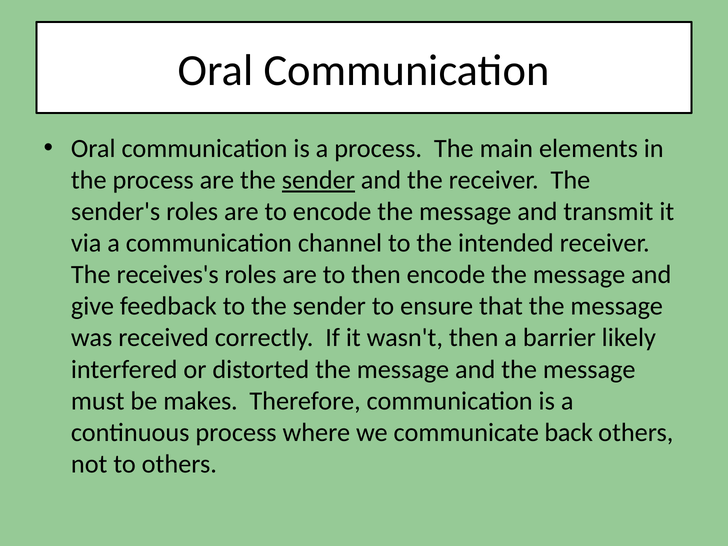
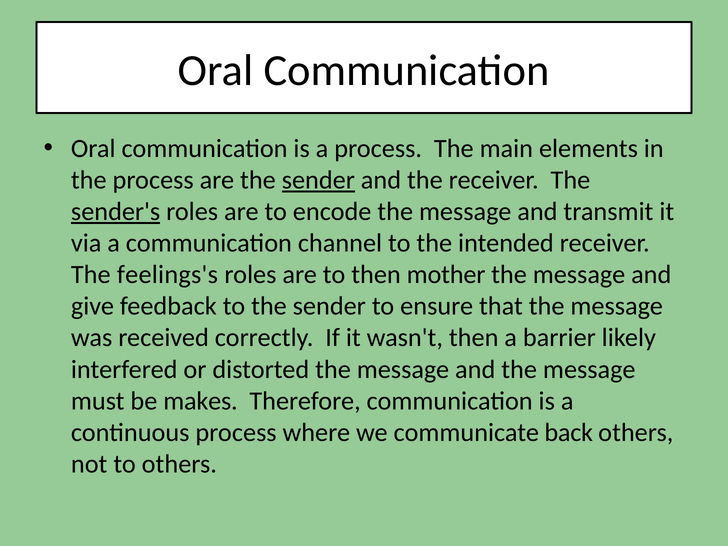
sender's underline: none -> present
receives's: receives's -> feelings's
then encode: encode -> mother
